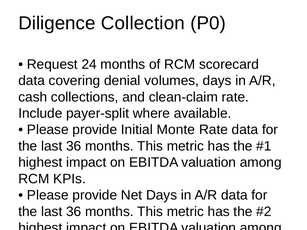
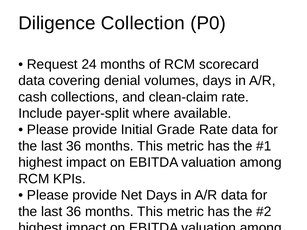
Monte: Monte -> Grade
